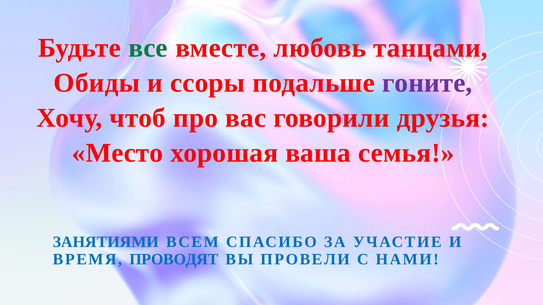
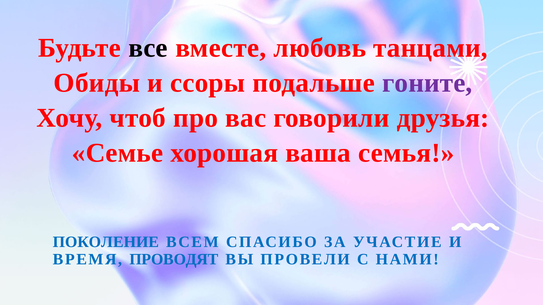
все colour: green -> black
Место: Место -> Семье
ЗАНЯТИЯМИ: ЗАНЯТИЯМИ -> ПОКОЛЕНИЕ
